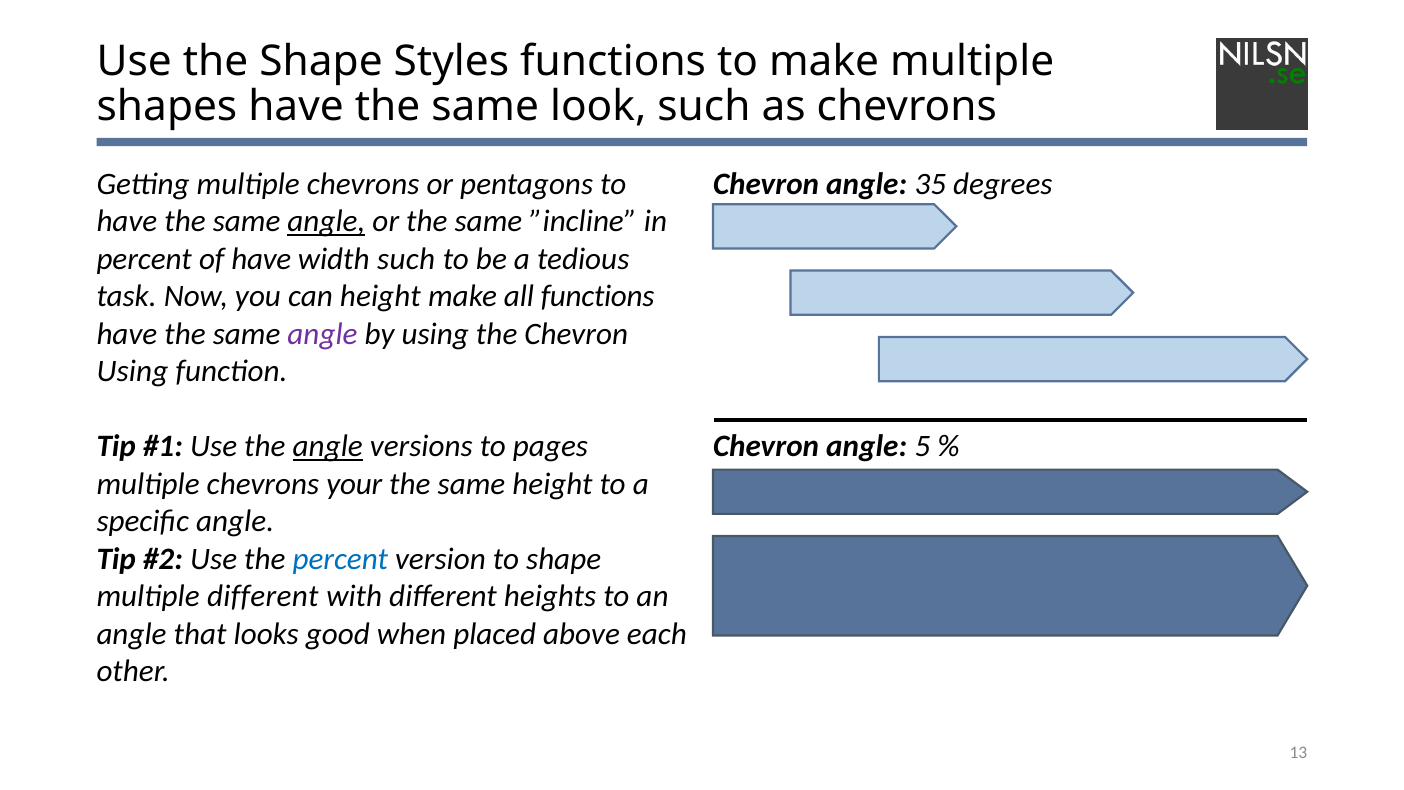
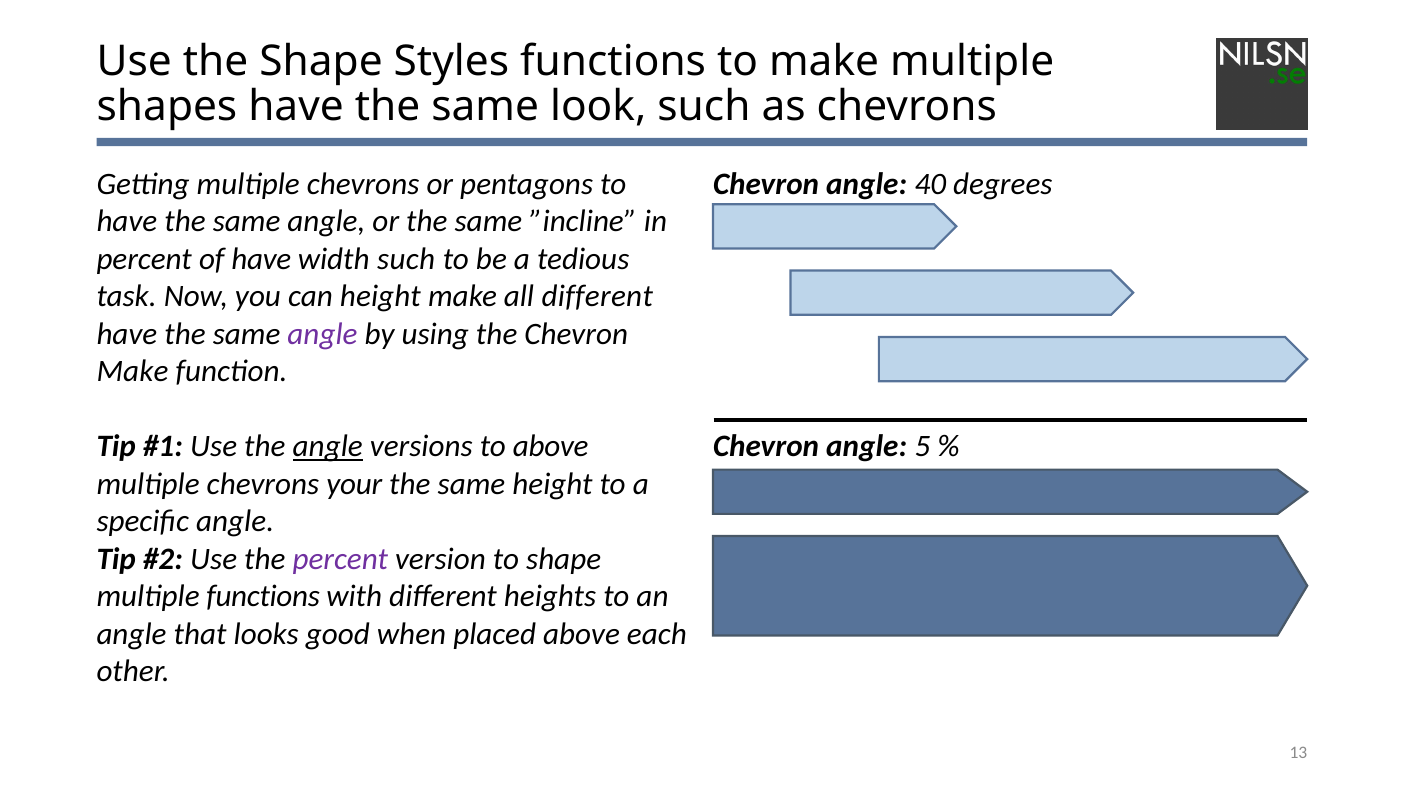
35: 35 -> 40
angle at (326, 221) underline: present -> none
all functions: functions -> different
Using at (132, 371): Using -> Make
to pages: pages -> above
percent at (340, 559) colour: blue -> purple
multiple different: different -> functions
